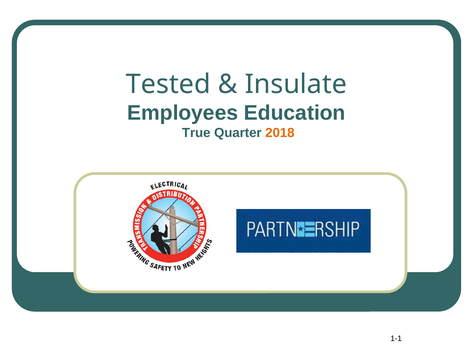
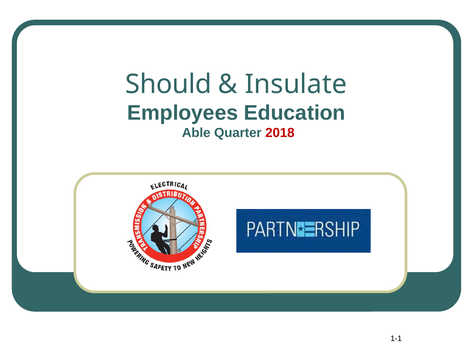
Tested: Tested -> Should
True: True -> Able
2018 colour: orange -> red
